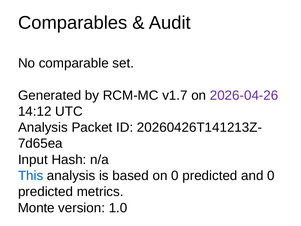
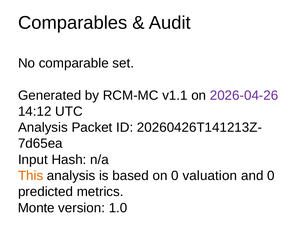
v1.7: v1.7 -> v1.1
This colour: blue -> orange
on 0 predicted: predicted -> valuation
